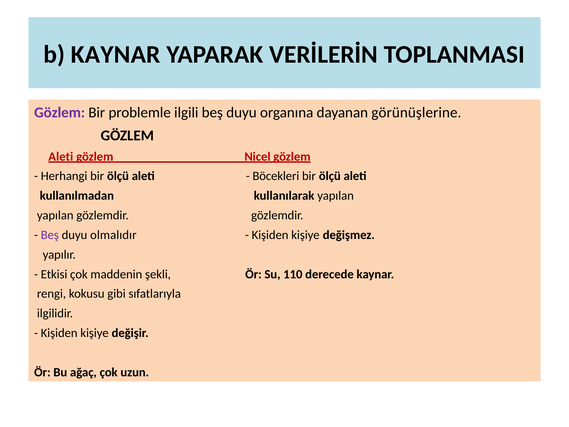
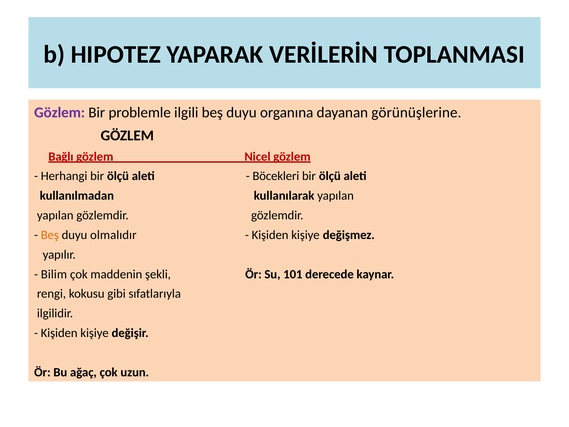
b KAYNAR: KAYNAR -> HIPOTEZ
Aleti at (61, 156): Aleti -> Bağlı
Beş at (50, 235) colour: purple -> orange
Etkisi: Etkisi -> Bilim
110: 110 -> 101
